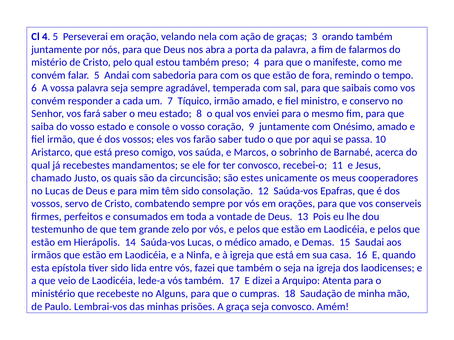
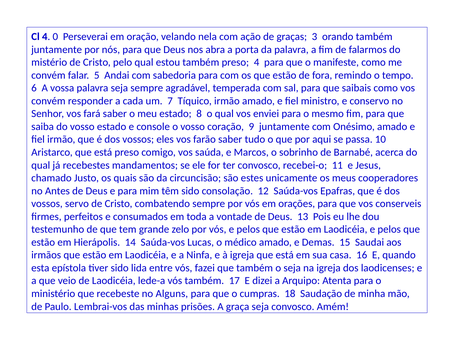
4 5: 5 -> 0
no Lucas: Lucas -> Antes
